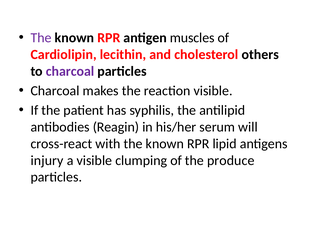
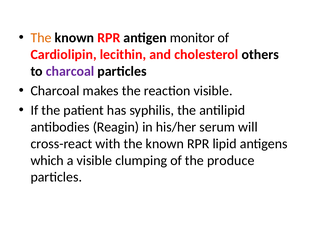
The at (41, 38) colour: purple -> orange
muscles: muscles -> monitor
injury: injury -> which
